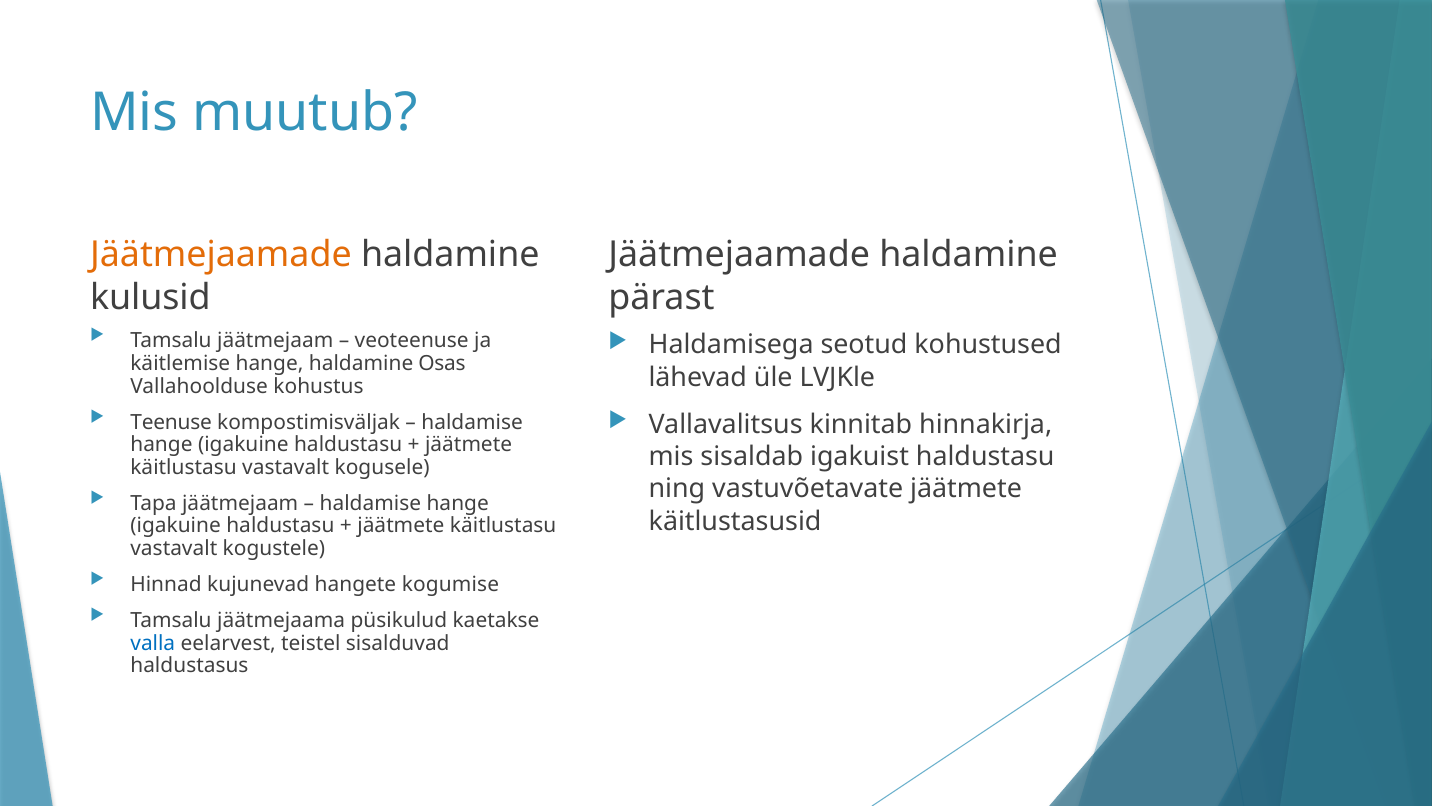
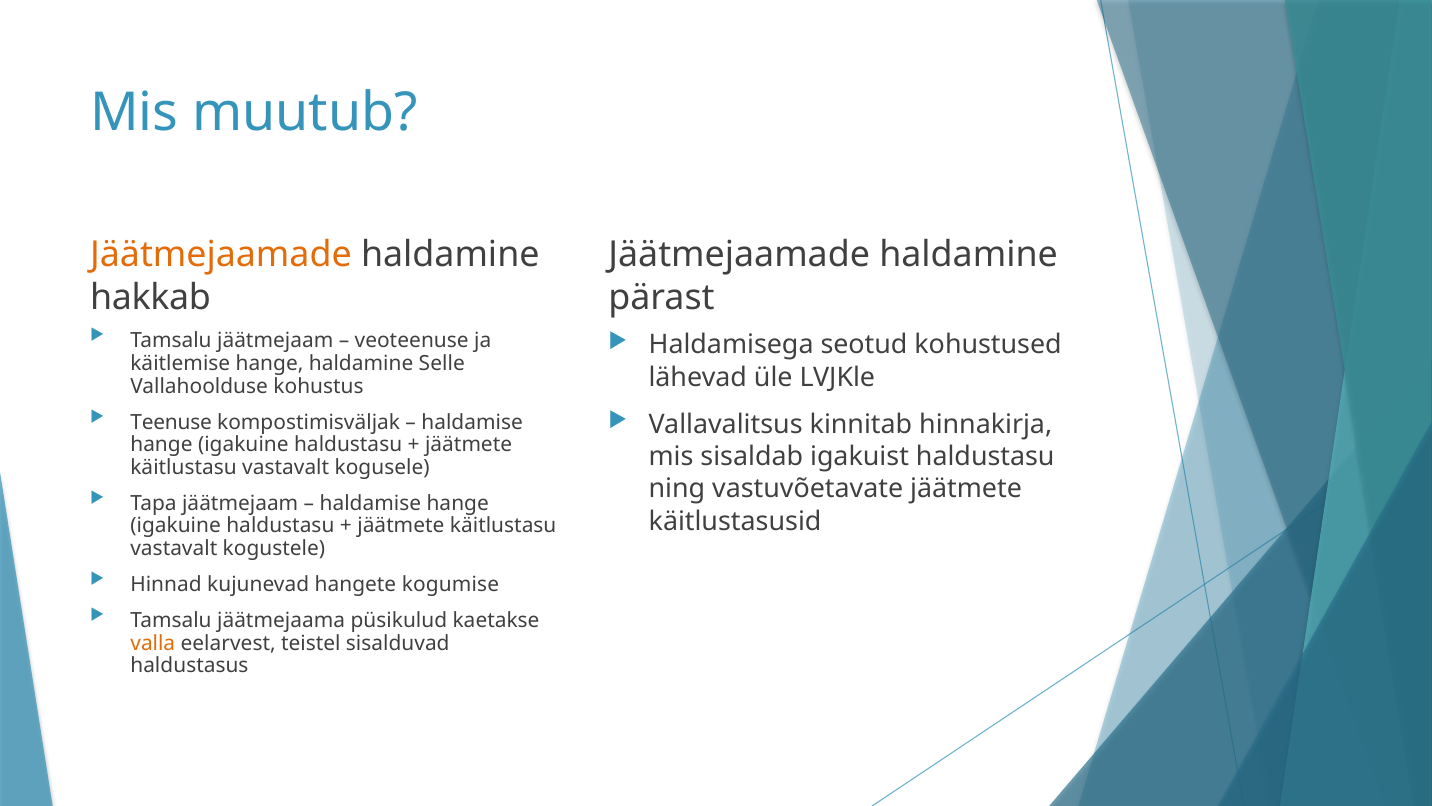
kulusid: kulusid -> hakkab
Osas: Osas -> Selle
valla colour: blue -> orange
